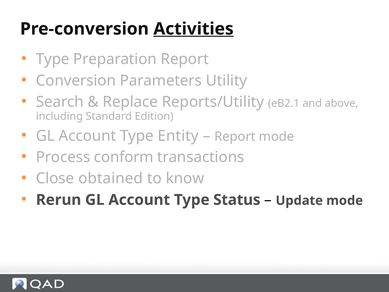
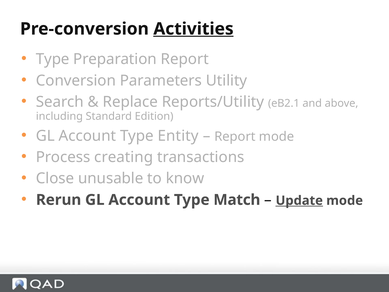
conform: conform -> creating
obtained: obtained -> unusable
Status: Status -> Match
Update underline: none -> present
